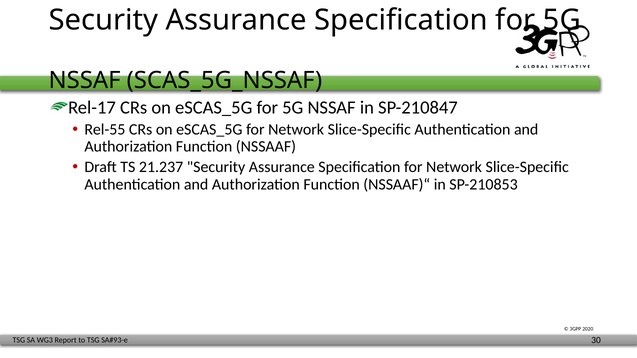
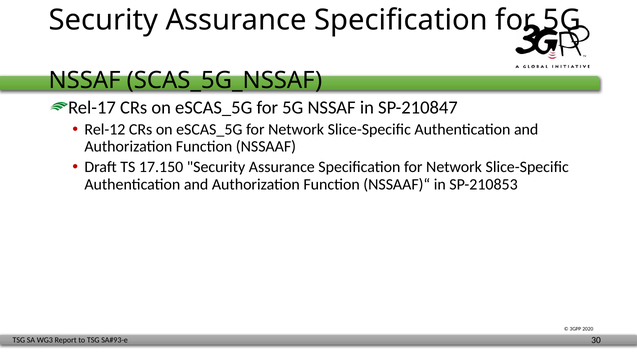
Rel-55: Rel-55 -> Rel-12
21.237: 21.237 -> 17.150
